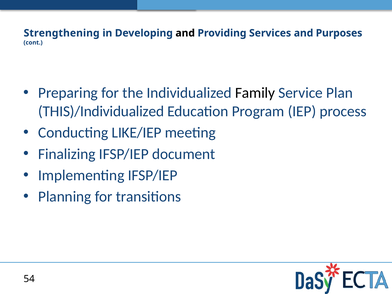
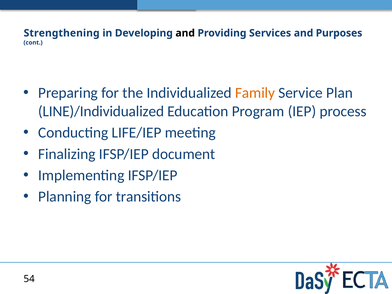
Family colour: black -> orange
THIS)/Individualized: THIS)/Individualized -> LINE)/Individualized
LIKE/IEP: LIKE/IEP -> LIFE/IEP
